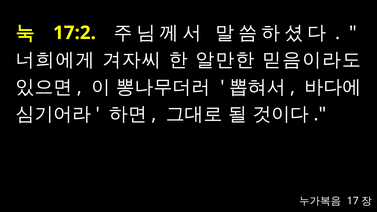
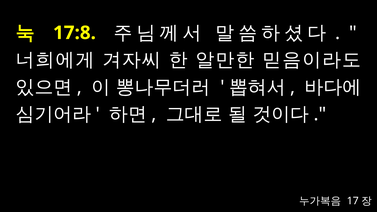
17:2: 17:2 -> 17:8
